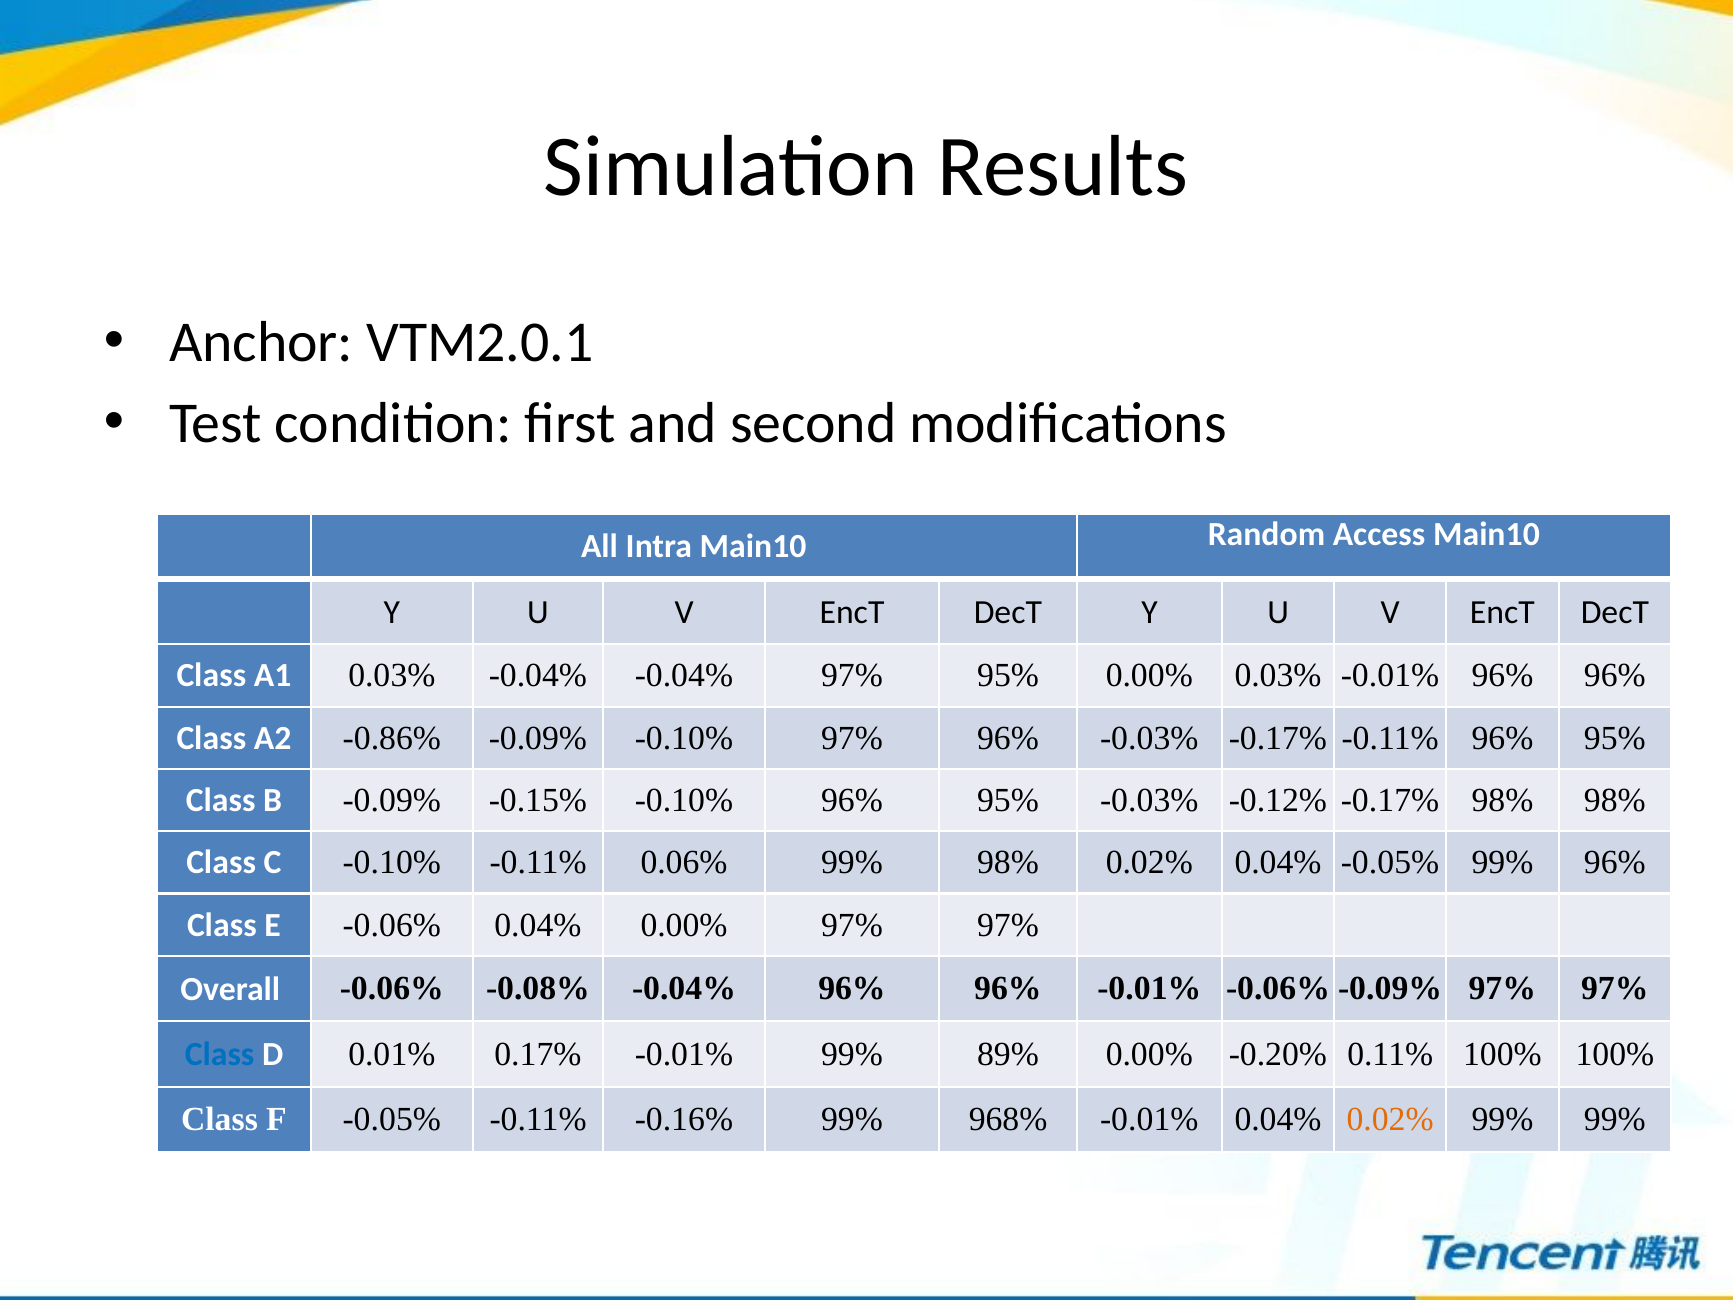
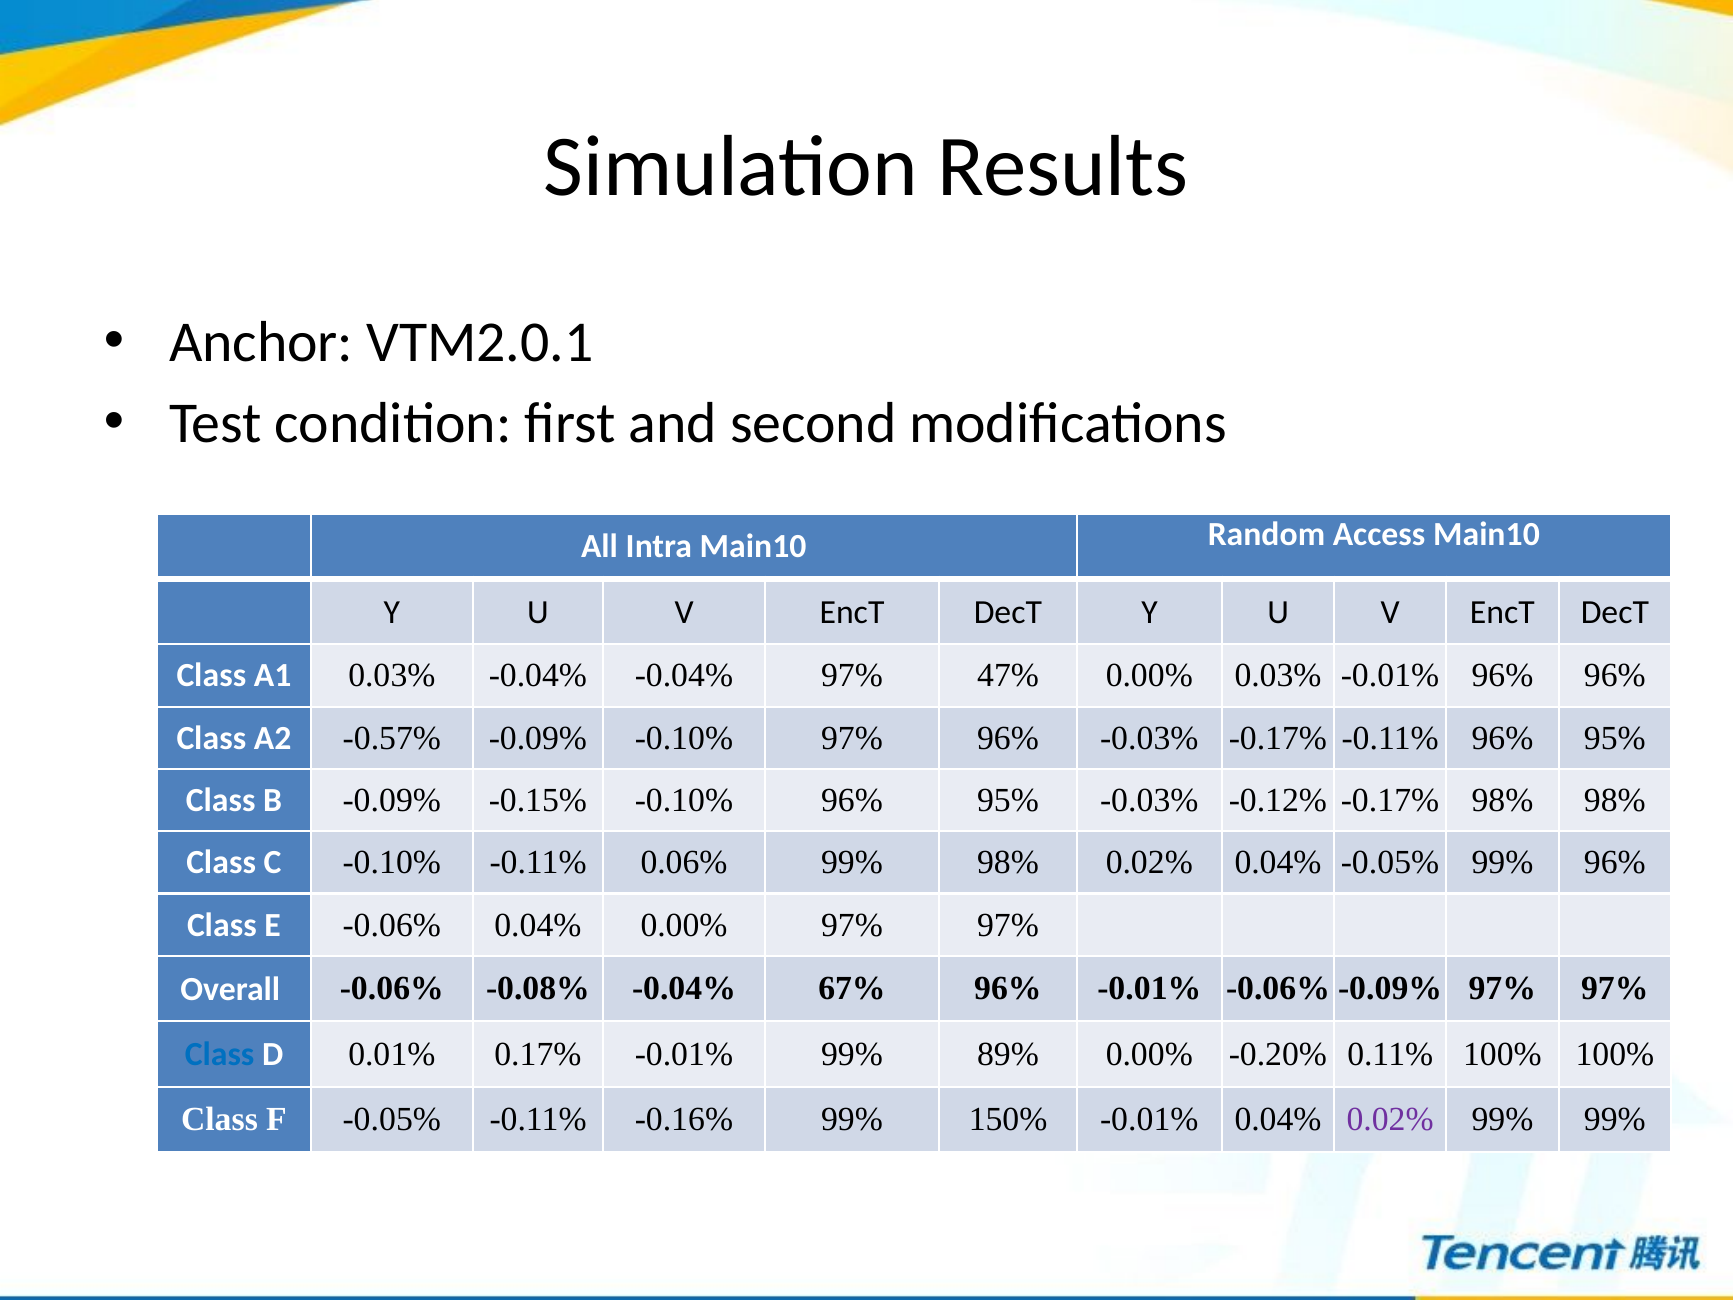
97% 95%: 95% -> 47%
-0.86%: -0.86% -> -0.57%
-0.04% 96%: 96% -> 67%
968%: 968% -> 150%
0.02% at (1390, 1119) colour: orange -> purple
